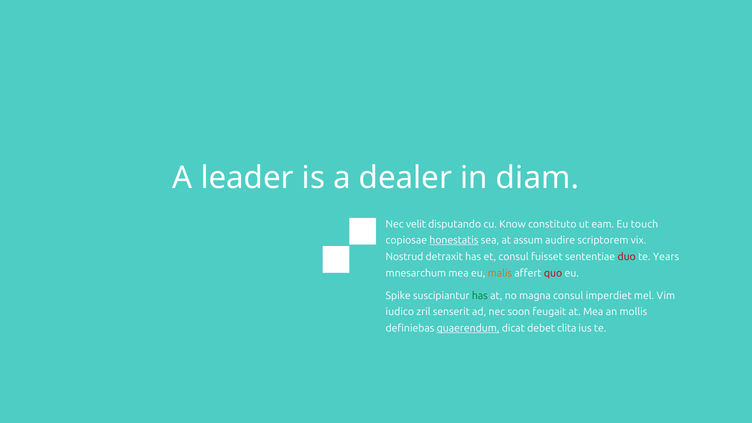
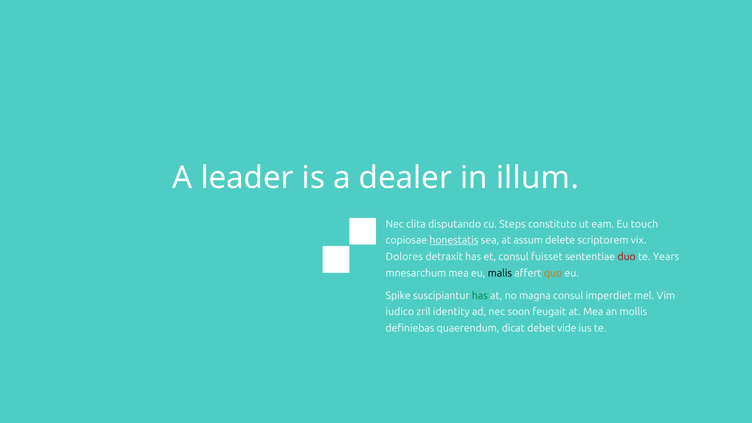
diam: diam -> illum
velit: velit -> clita
Know: Know -> Steps
audire: audire -> delete
Nostrud: Nostrud -> Dolores
malis colour: orange -> black
quo colour: red -> orange
senserit: senserit -> identity
quaerendum underline: present -> none
clita: clita -> vide
